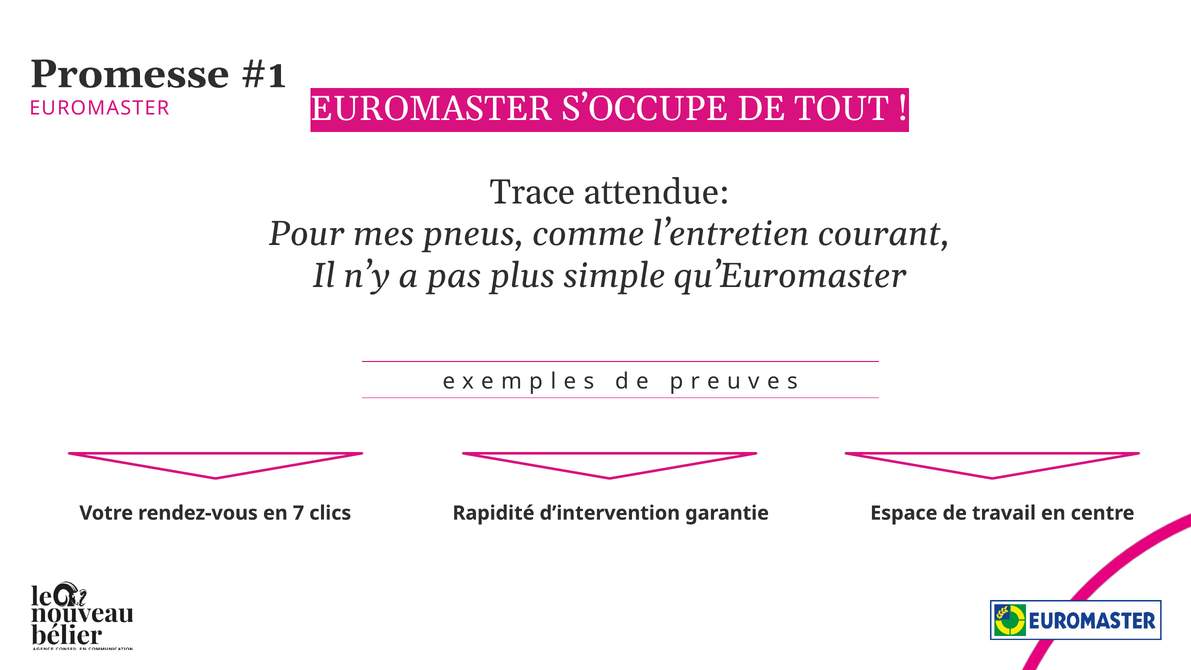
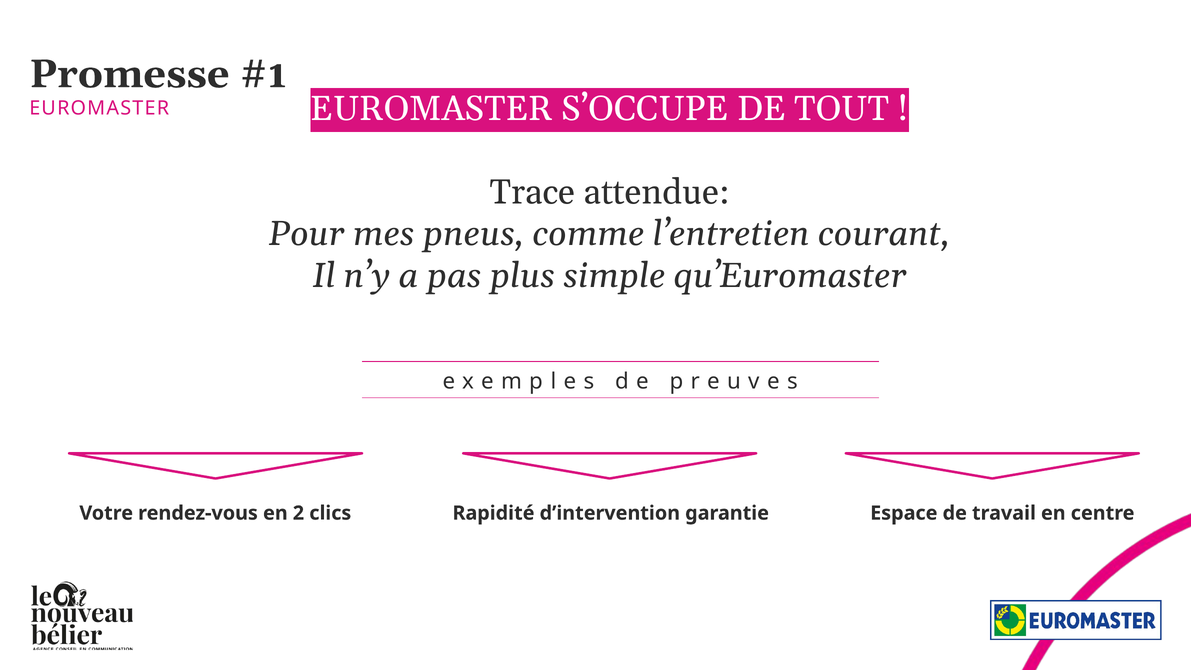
7: 7 -> 2
